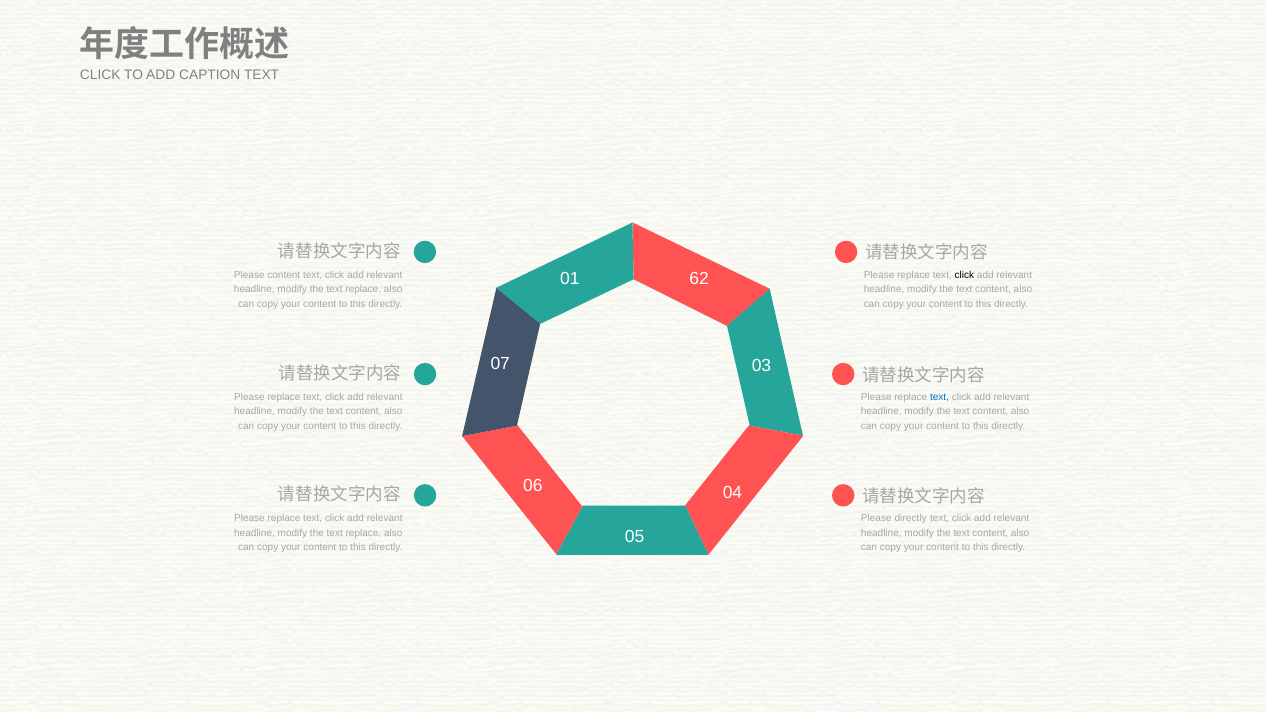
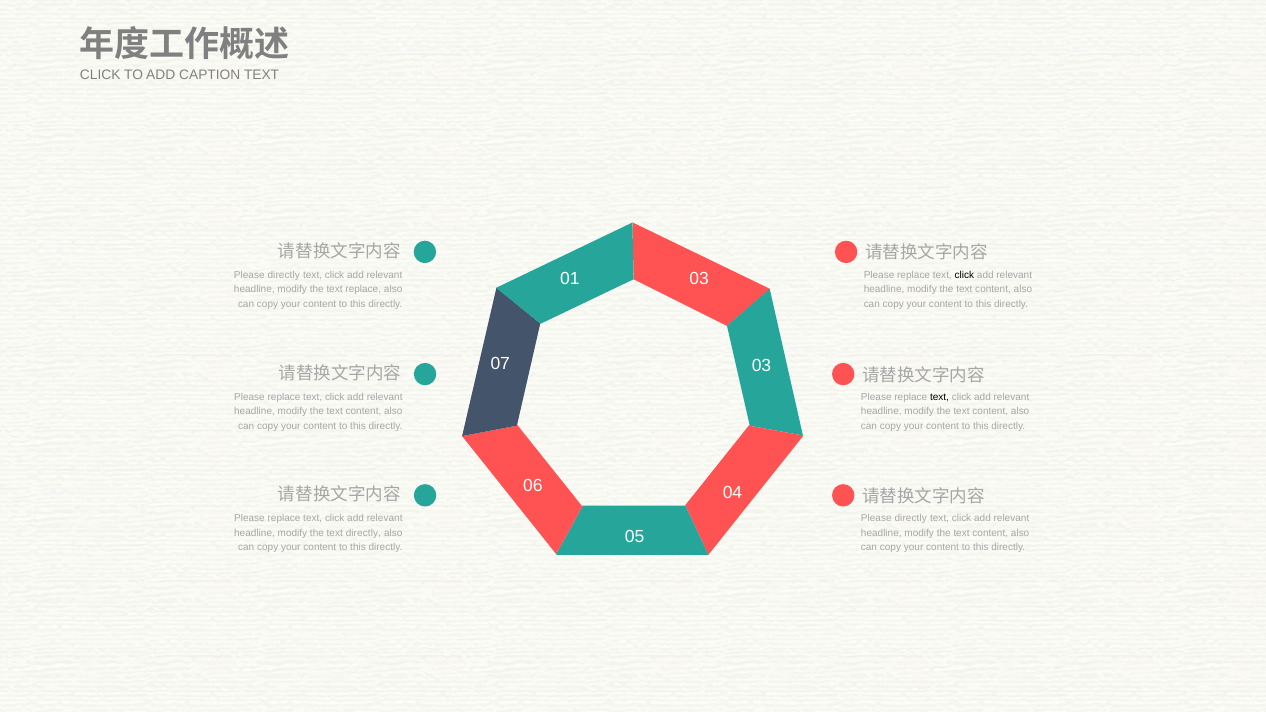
content at (284, 275): content -> directly
01 62: 62 -> 03
text at (940, 397) colour: blue -> black
replace at (363, 533): replace -> directly
